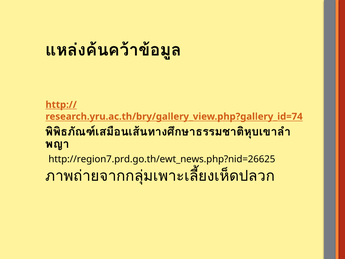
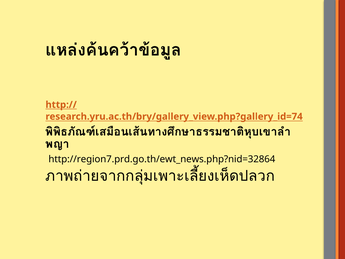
http://region7.prd.go.th/ewt_news.php?nid=26625: http://region7.prd.go.th/ewt_news.php?nid=26625 -> http://region7.prd.go.th/ewt_news.php?nid=32864
